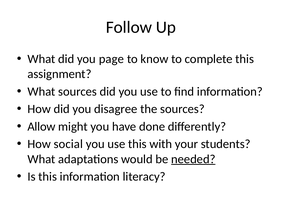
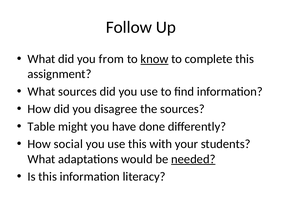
page: page -> from
know underline: none -> present
Allow: Allow -> Table
